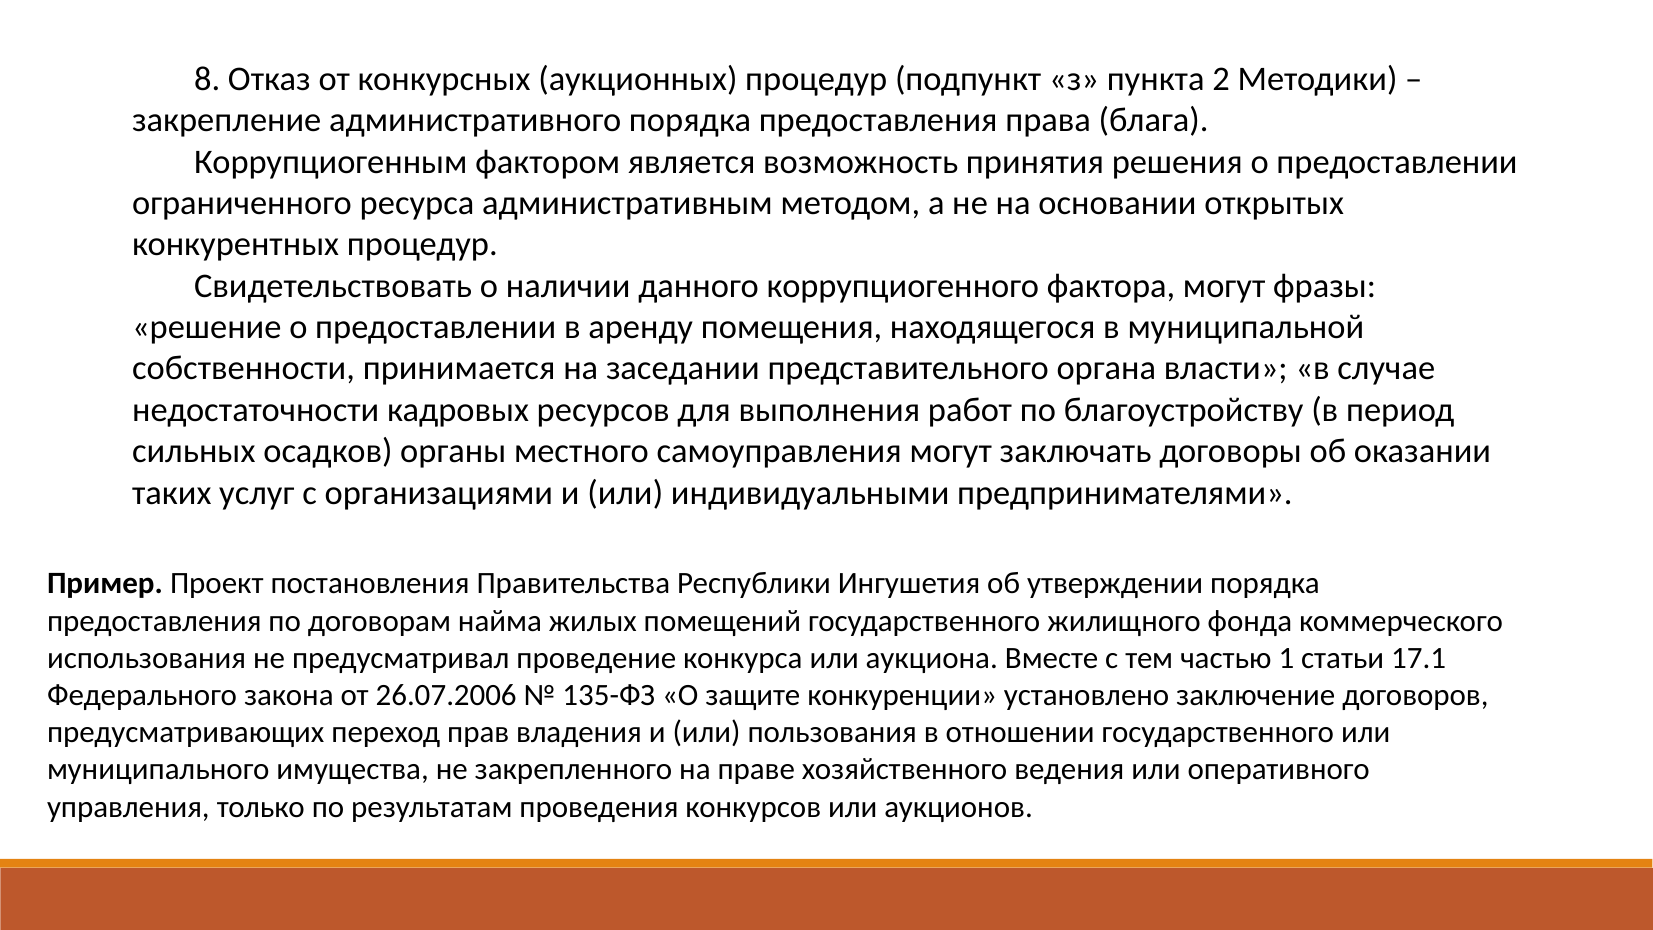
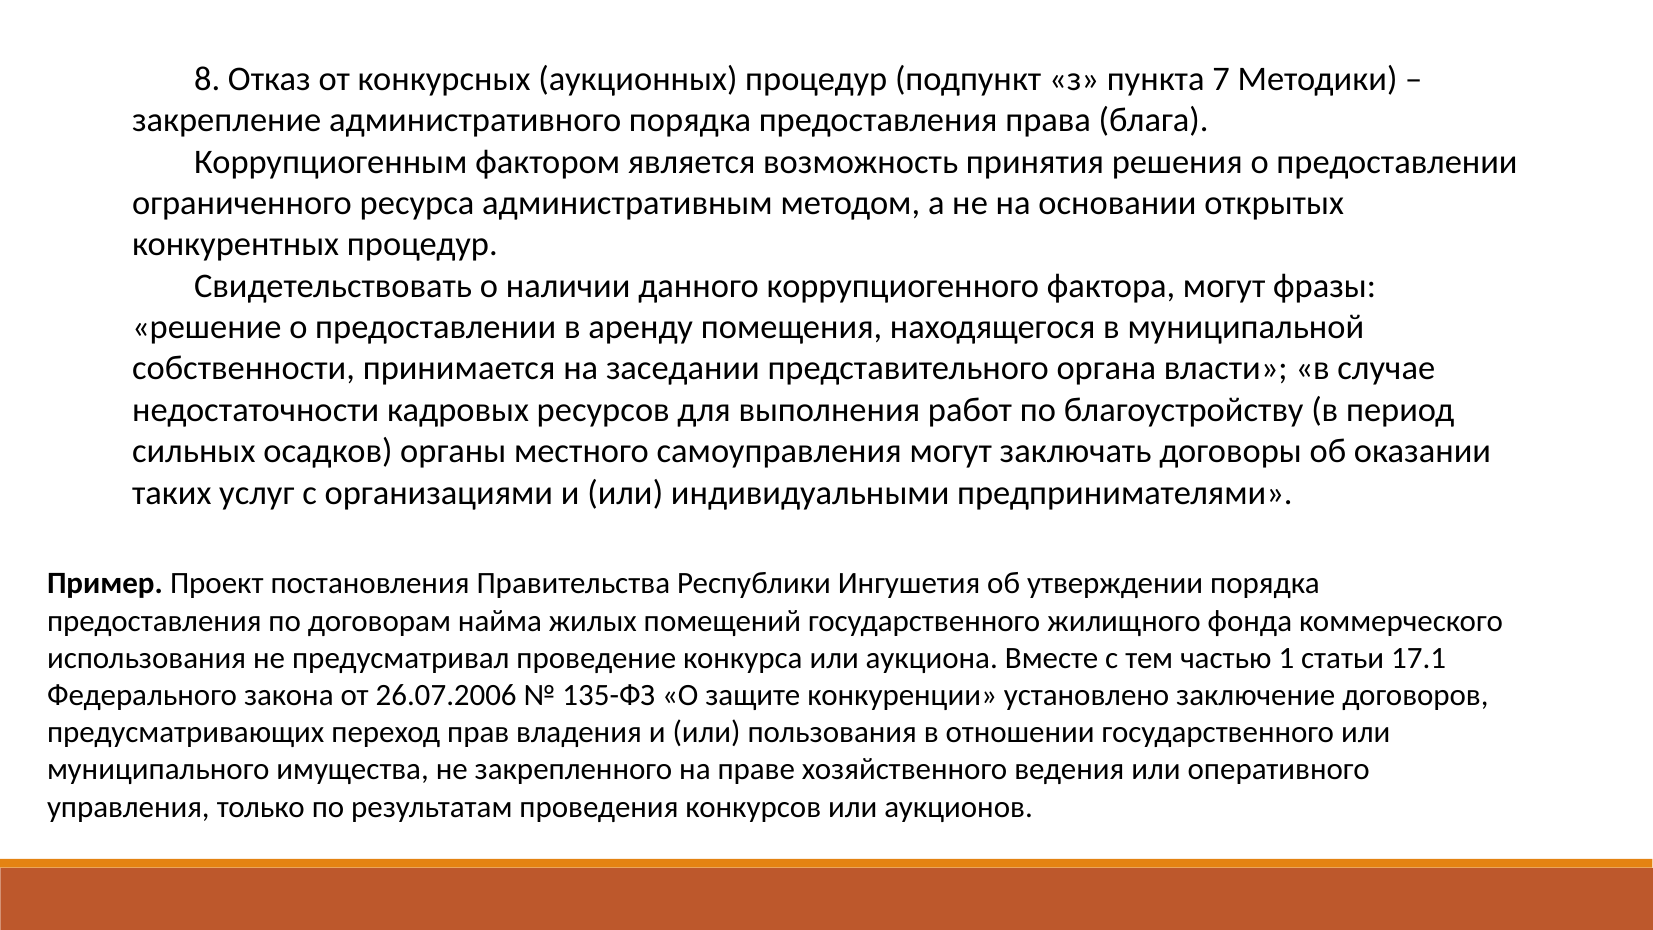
2: 2 -> 7
